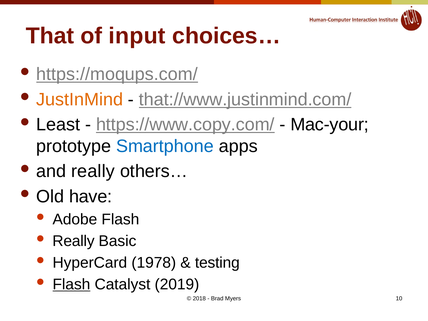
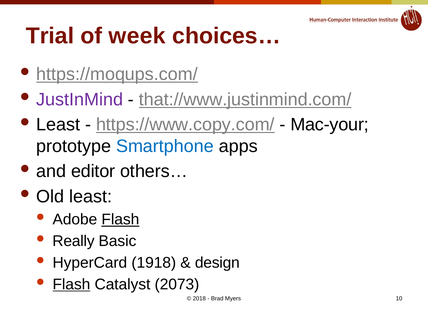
That: That -> Trial
input: input -> week
JustInMind colour: orange -> purple
and really: really -> editor
Old have: have -> least
Flash at (120, 219) underline: none -> present
1978: 1978 -> 1918
testing: testing -> design
2019: 2019 -> 2073
